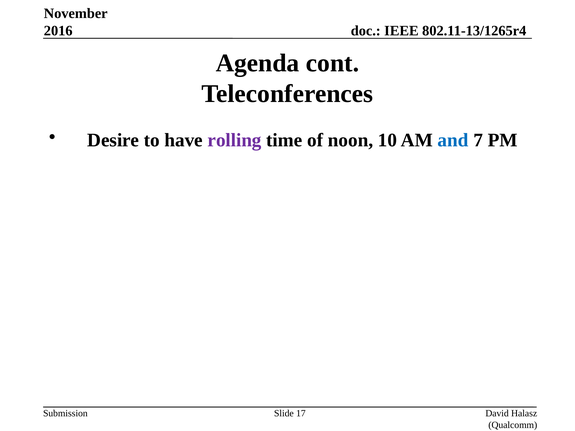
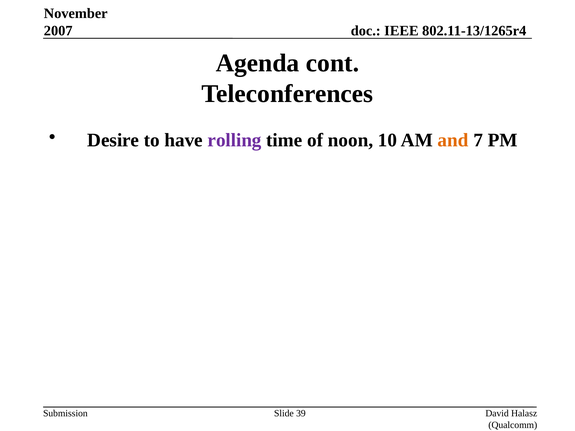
2016: 2016 -> 2007
and colour: blue -> orange
17: 17 -> 39
